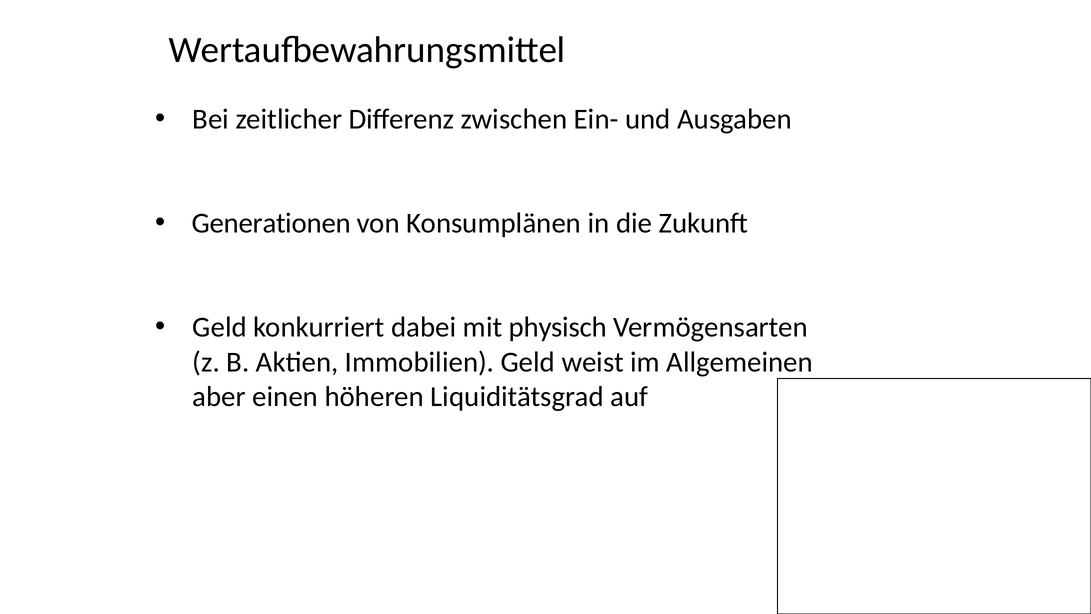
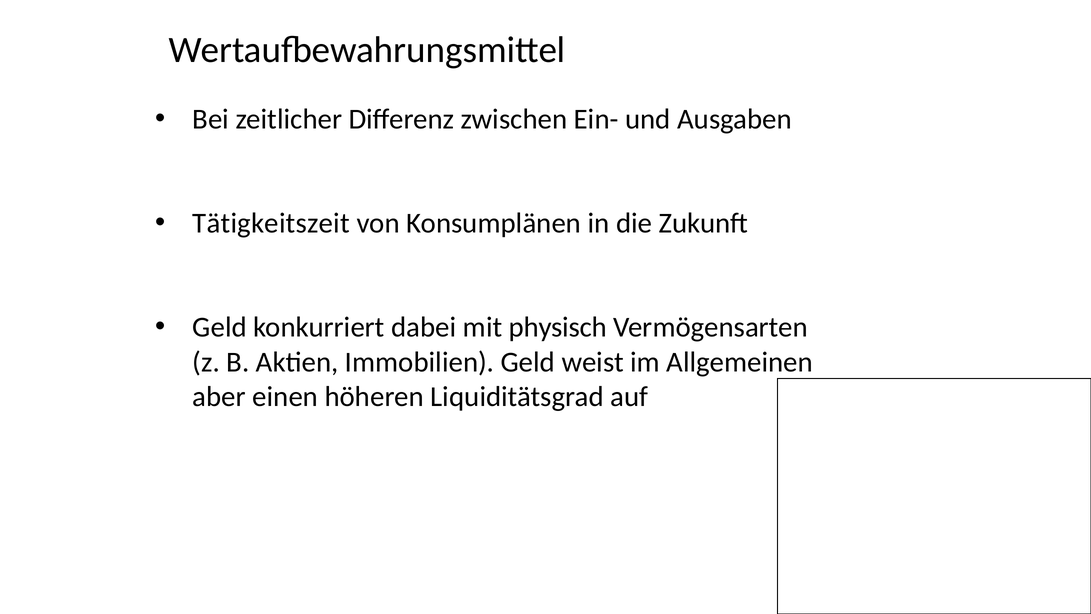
Generationen: Generationen -> Tätigkeitszeit
